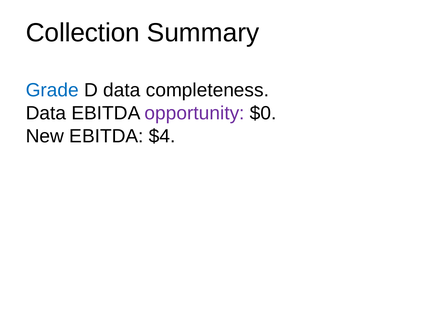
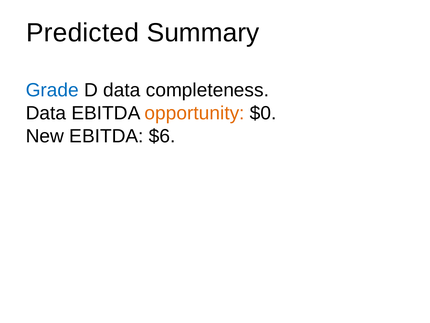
Collection: Collection -> Predicted
opportunity colour: purple -> orange
$4: $4 -> $6
